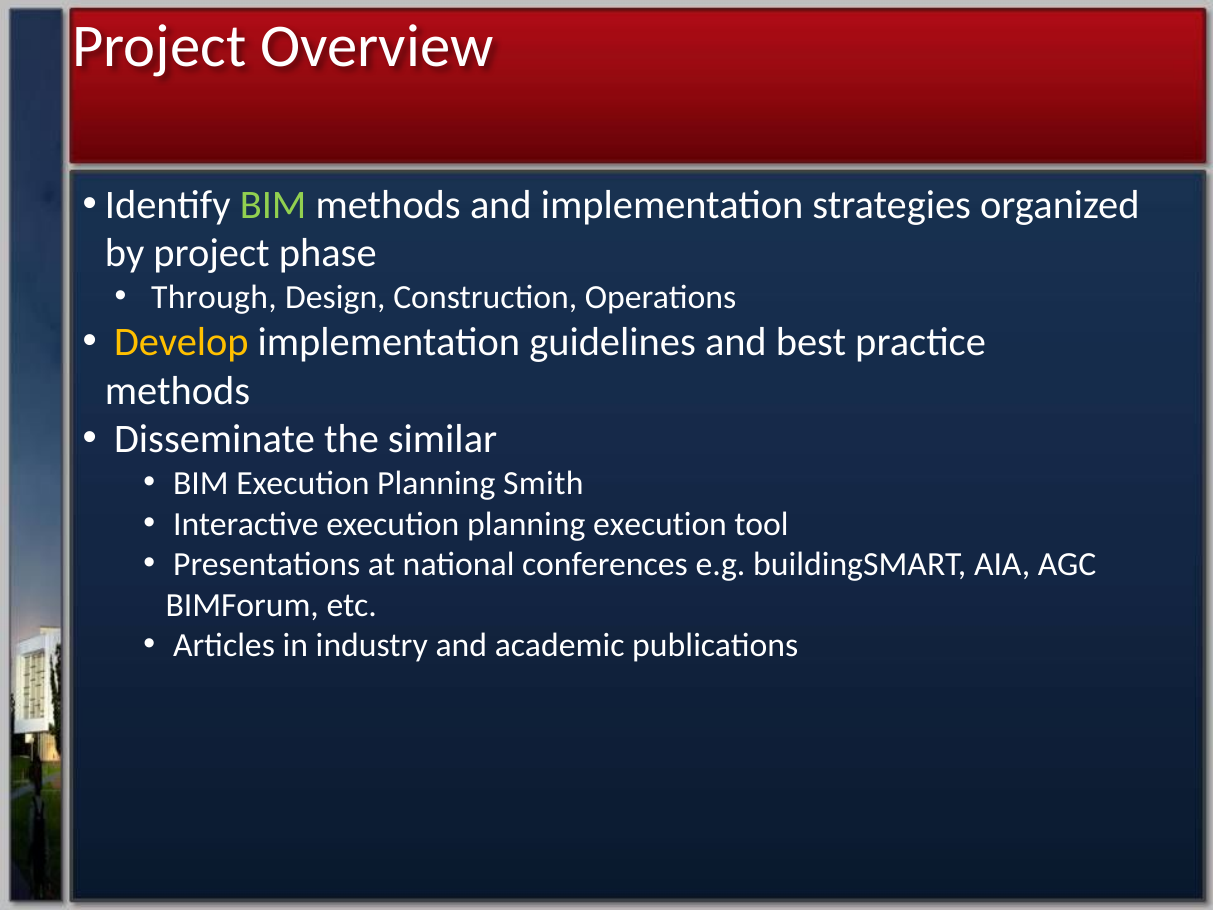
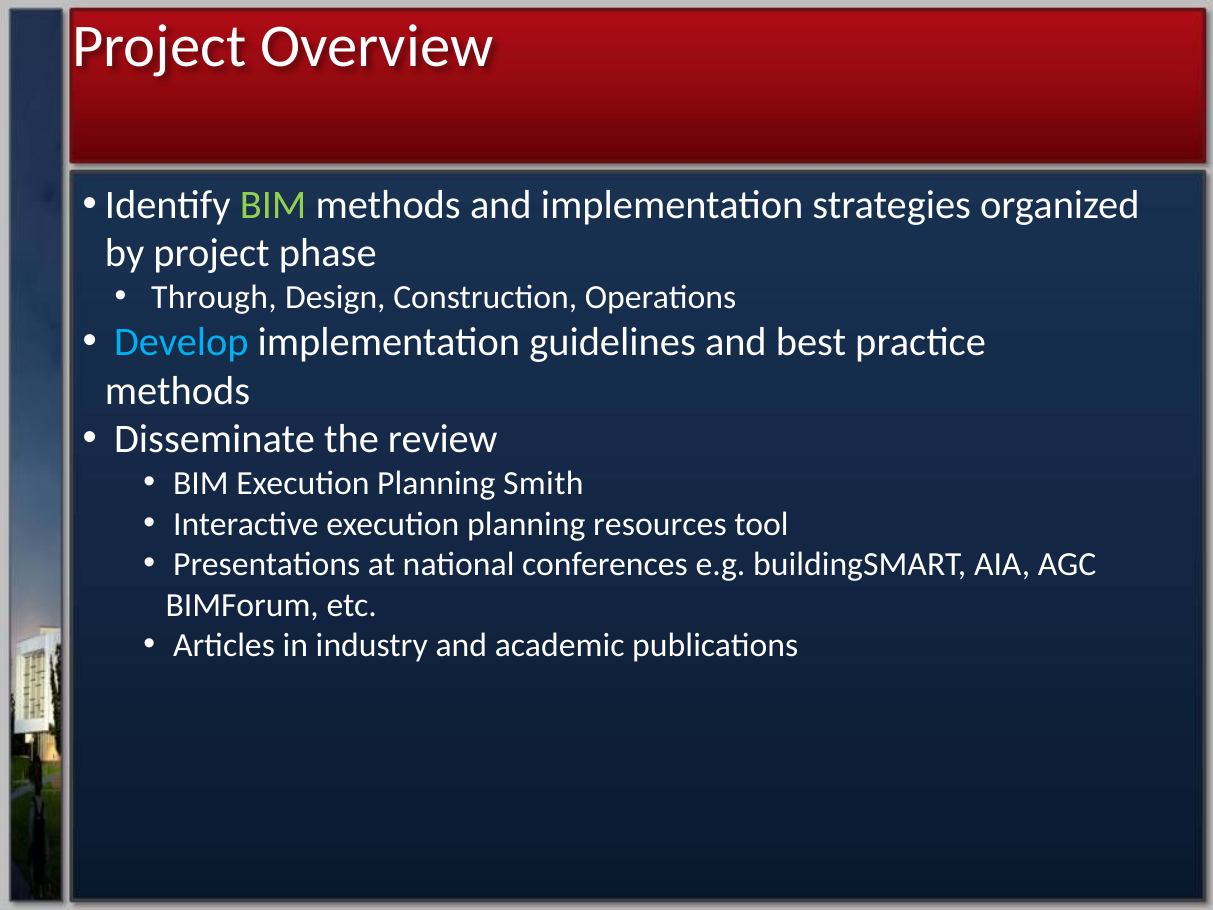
Develop colour: yellow -> light blue
similar: similar -> review
planning execution: execution -> resources
